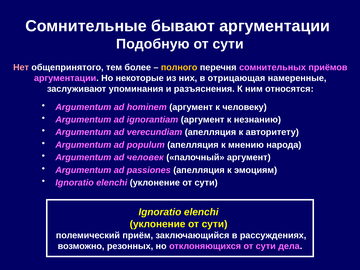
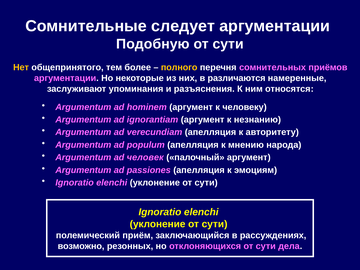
бывают: бывают -> следует
Нет colour: pink -> yellow
отрицающая: отрицающая -> различаются
